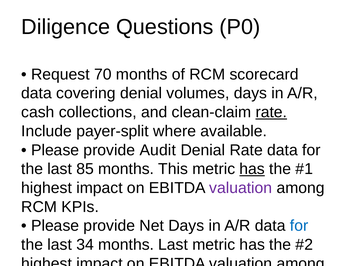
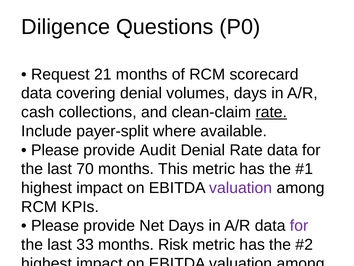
70: 70 -> 21
85: 85 -> 70
has at (252, 169) underline: present -> none
for at (299, 225) colour: blue -> purple
34: 34 -> 33
months Last: Last -> Risk
